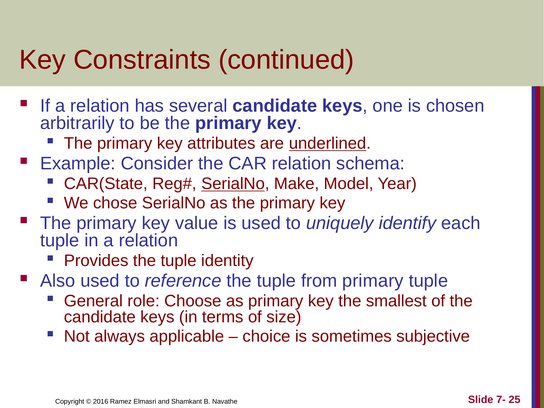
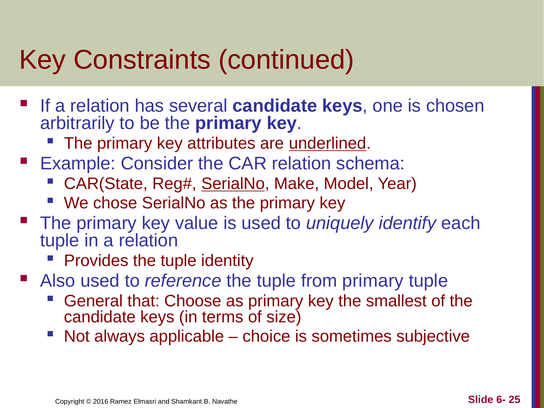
role: role -> that
7-: 7- -> 6-
